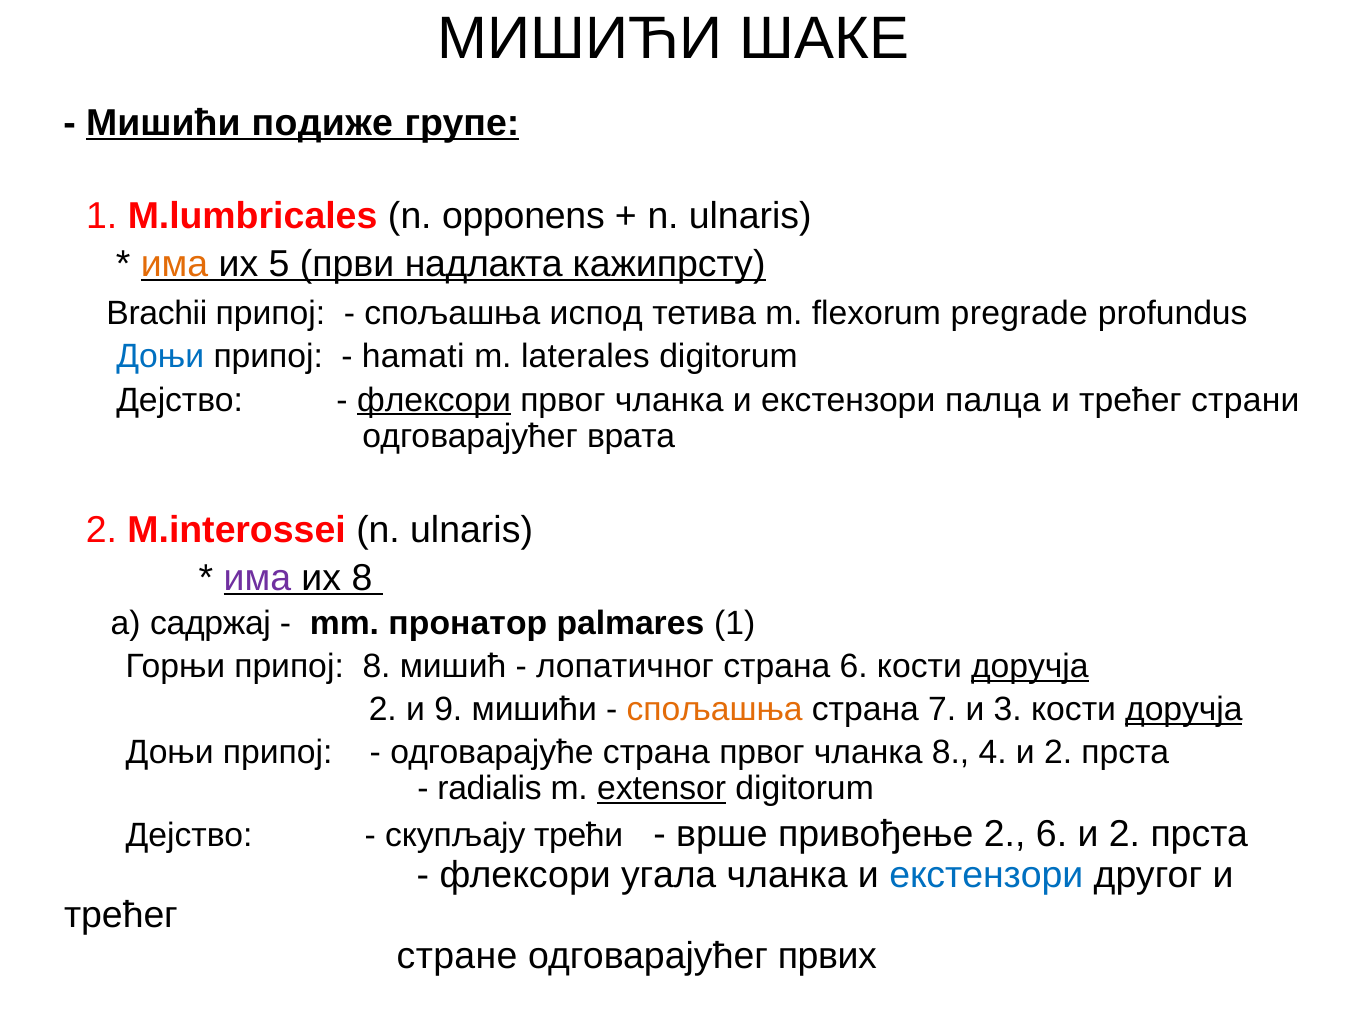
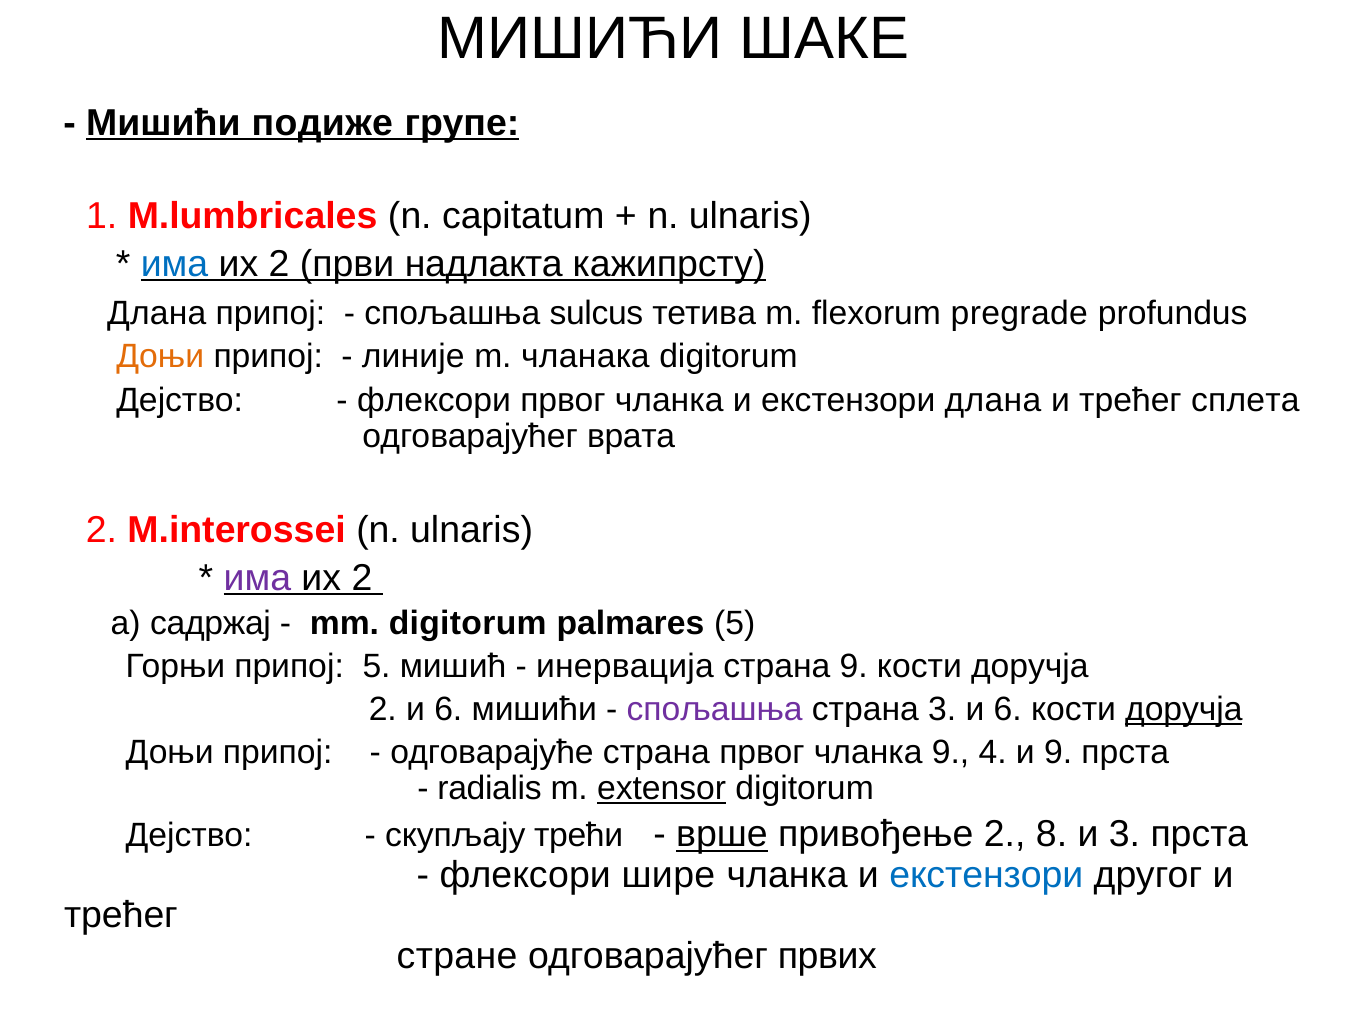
opponens: opponens -> capitatum
има at (175, 264) colour: orange -> blue
5 at (279, 264): 5 -> 2
Brachii at (157, 313): Brachii -> Длана
испод: испод -> sulcus
Доњи at (160, 357) colour: blue -> orange
hamati: hamati -> линије
laterales: laterales -> члaнaкa
флексори at (434, 400) underline: present -> none
екстензори пaлцa: пaлцa -> длана
страни: страни -> сплета
8 at (362, 578): 8 -> 2
mm пронатор: пронатор -> digitorum
palmares 1: 1 -> 5
припој 8: 8 -> 5
лопатичног: лопатичног -> инервацијa
страна 6: 6 -> 9
доручја at (1030, 666) underline: present -> none
2 и 9: 9 -> 6
спољашња at (715, 709) colour: orange -> purple
страна 7: 7 -> 3
3 at (1008, 709): 3 -> 6
чланка 8: 8 -> 9
4 и 2: 2 -> 9
врше underline: none -> present
2 6: 6 -> 8
2 at (1124, 835): 2 -> 3
угала: угала -> шире
